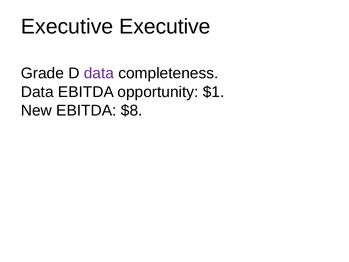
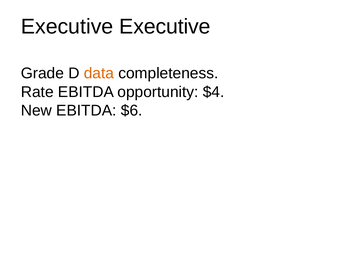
data at (99, 73) colour: purple -> orange
Data at (37, 92): Data -> Rate
$1: $1 -> $4
$8: $8 -> $6
